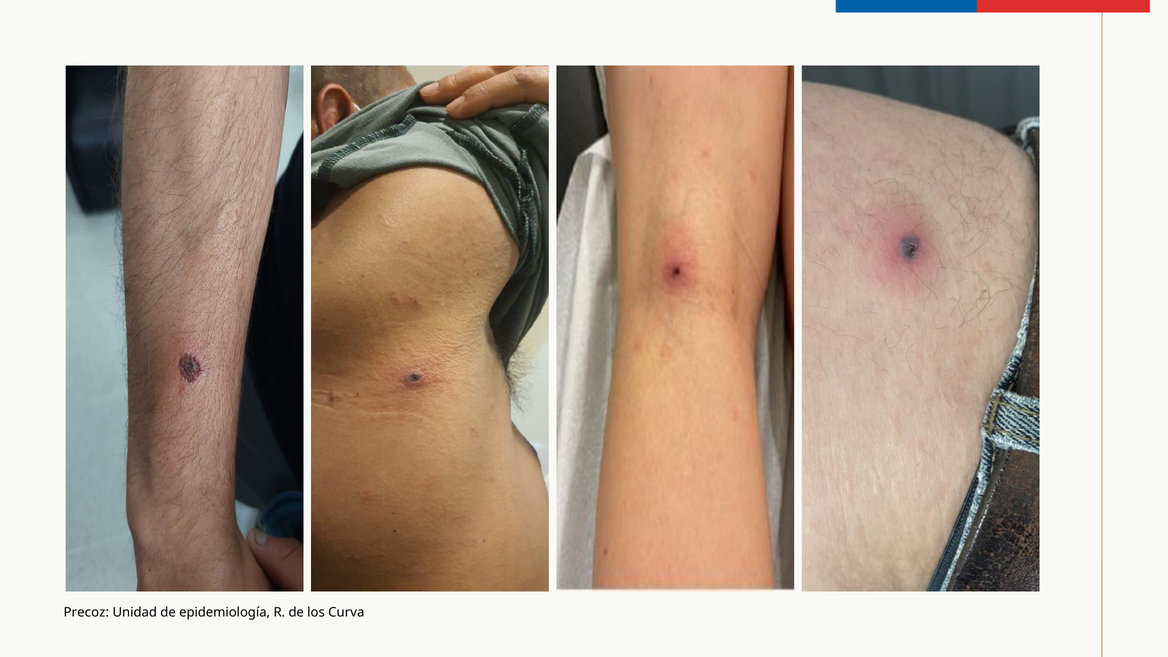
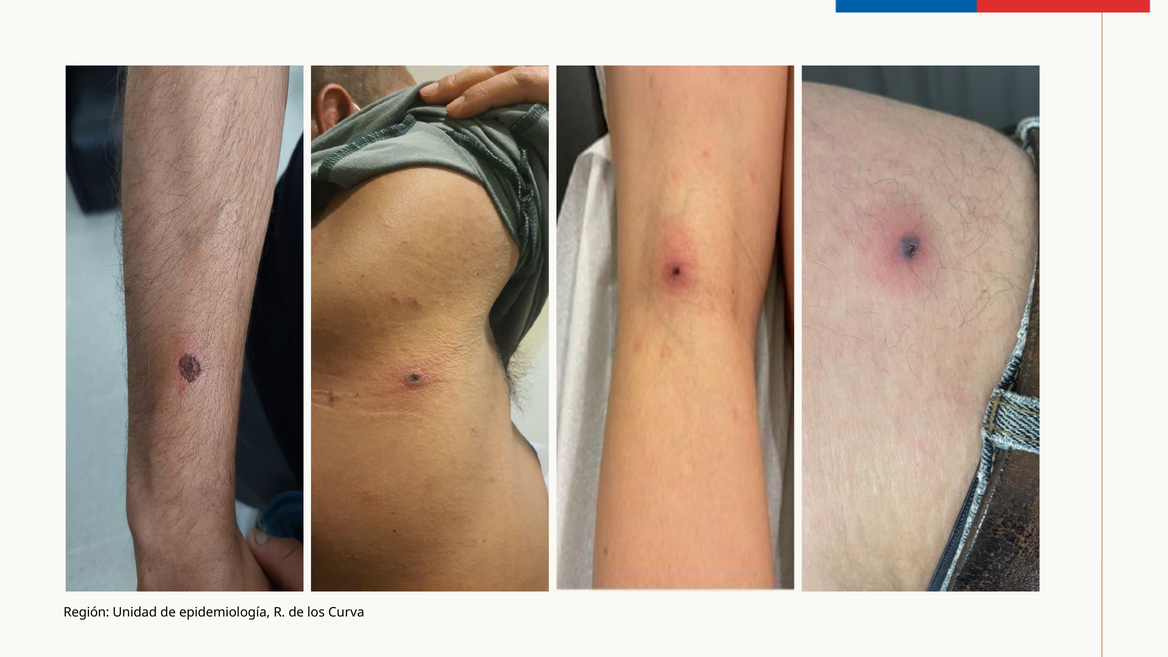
Precoz: Precoz -> Región
